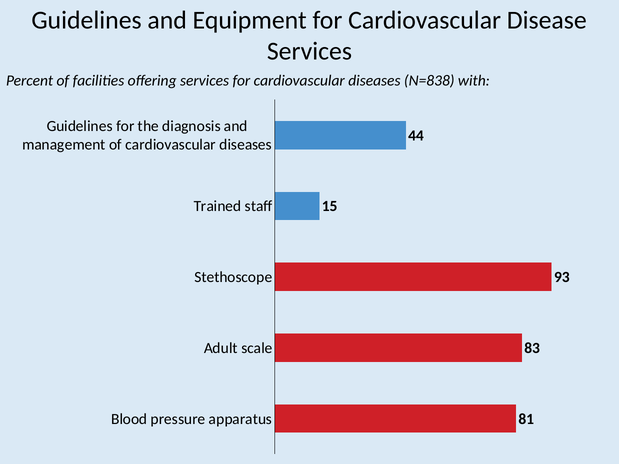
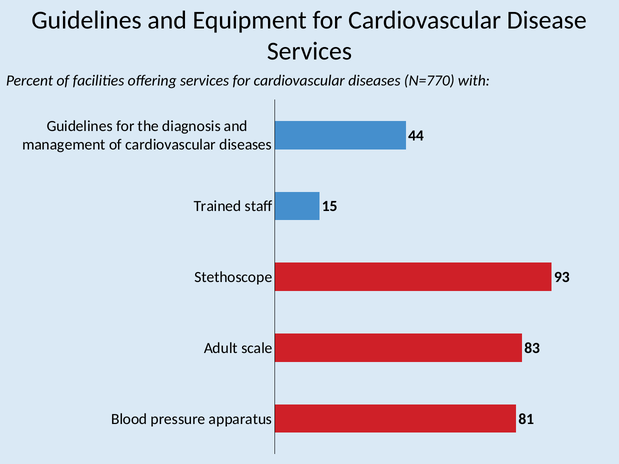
N=838: N=838 -> N=770
